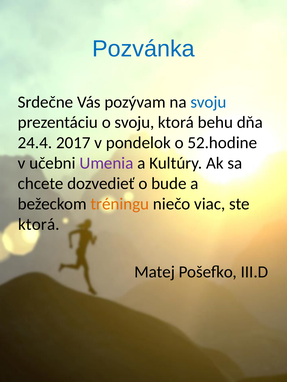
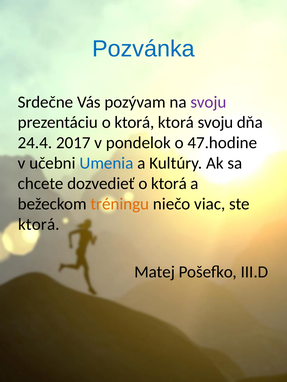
svoju at (208, 102) colour: blue -> purple
prezentáciu o svoju: svoju -> ktorá
ktorá behu: behu -> svoju
52.hodine: 52.hodine -> 47.hodine
Umenia colour: purple -> blue
dozvedieť o bude: bude -> ktorá
